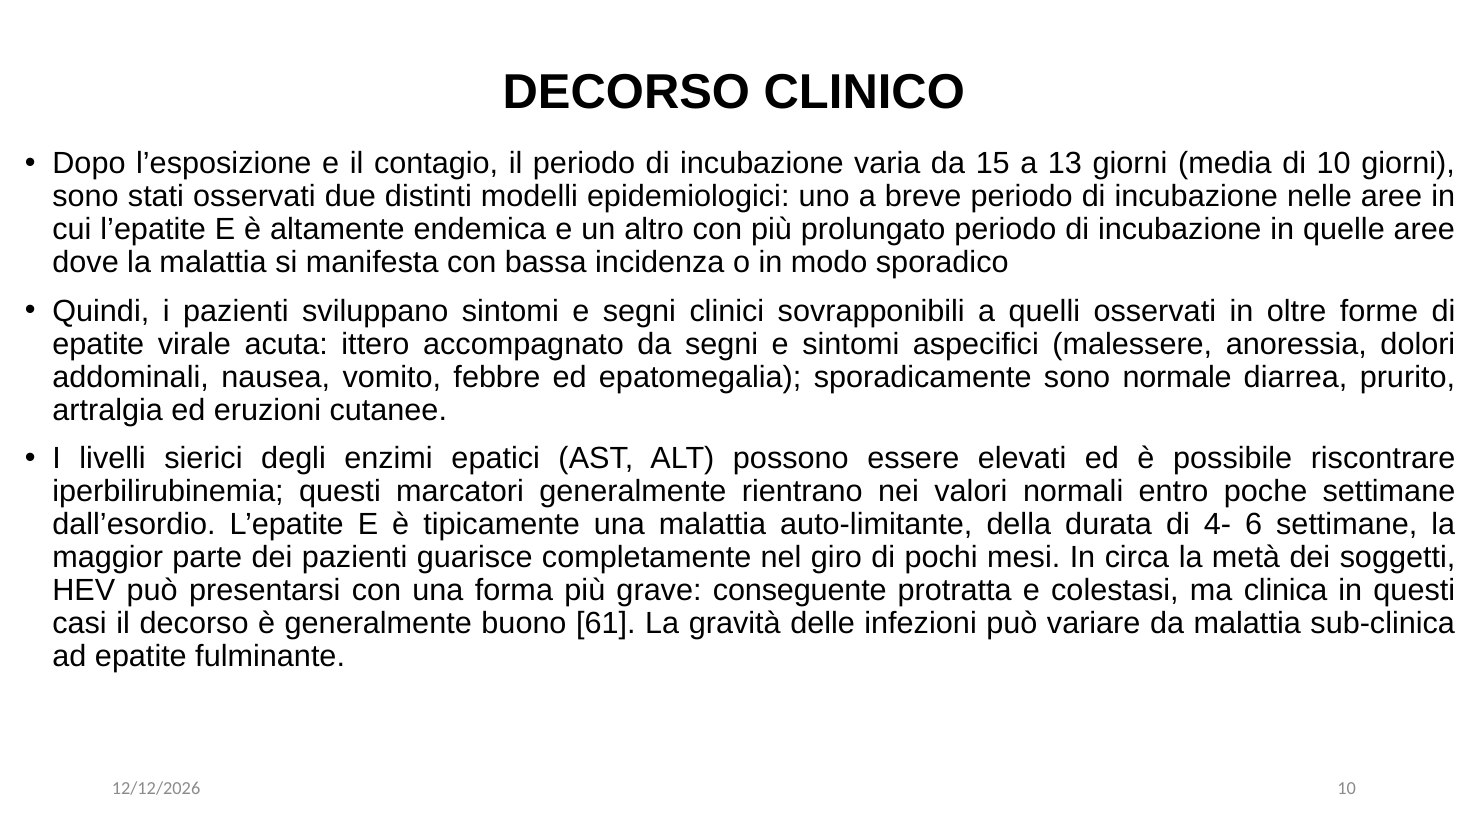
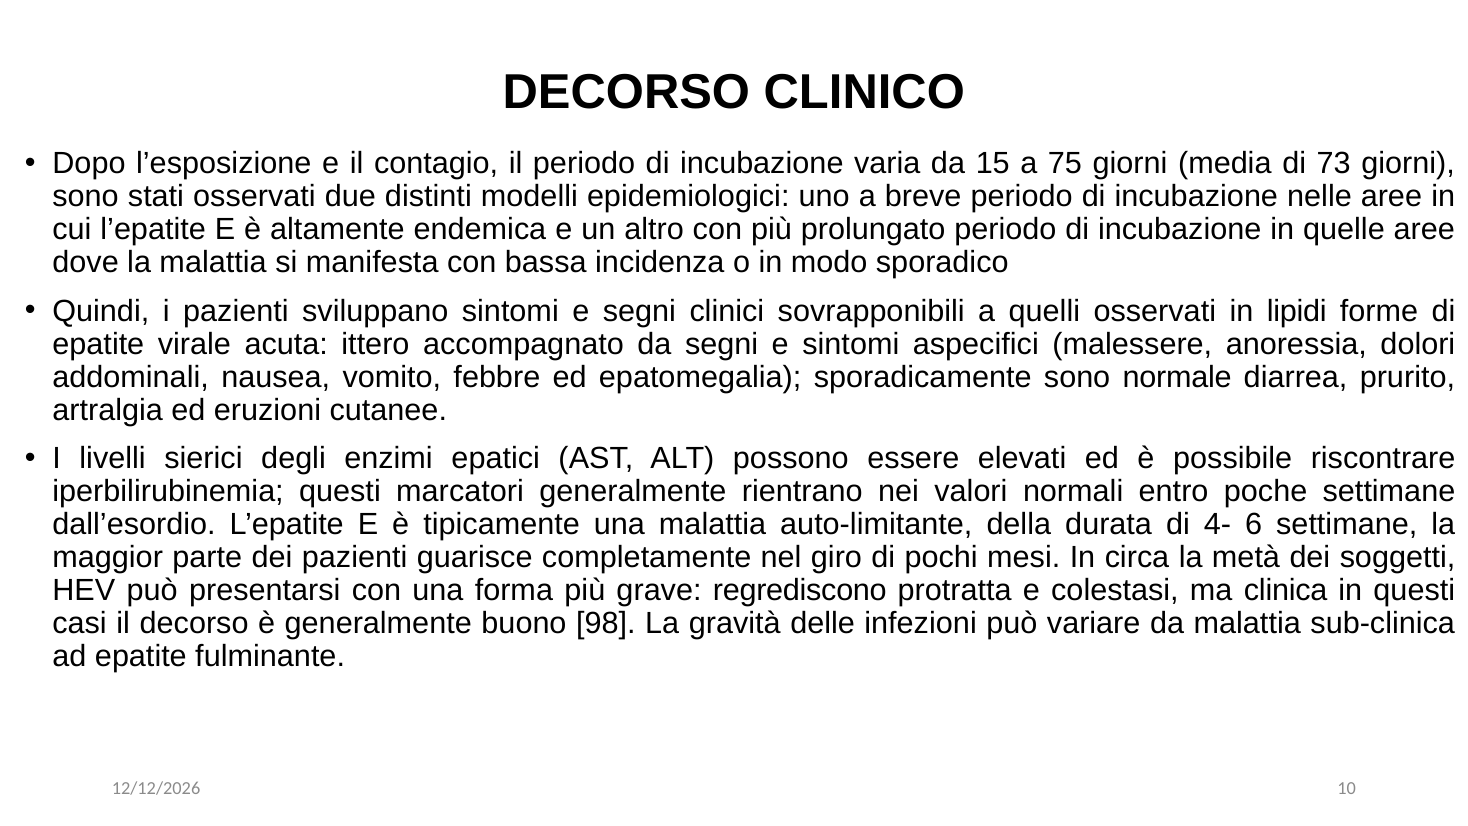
13: 13 -> 75
di 10: 10 -> 73
oltre: oltre -> lipidi
conseguente: conseguente -> regrediscono
61: 61 -> 98
